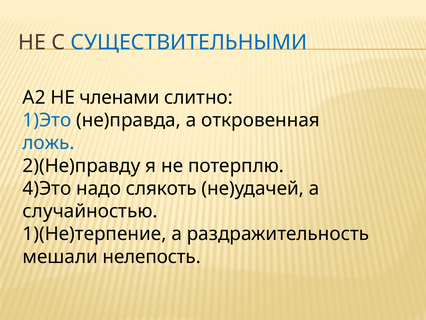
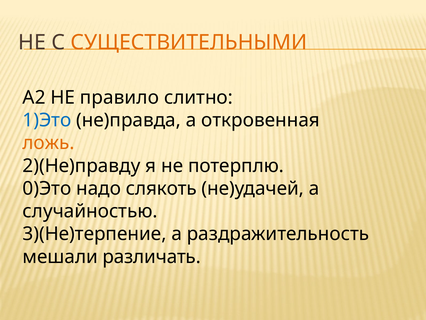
СУЩЕСТВИТЕЛЬНЫМИ colour: blue -> orange
членами: членами -> правило
ложь colour: blue -> orange
4)Это: 4)Это -> 0)Это
1)(Не)терпение: 1)(Не)терпение -> 3)(Не)терпение
нелепость: нелепость -> различать
